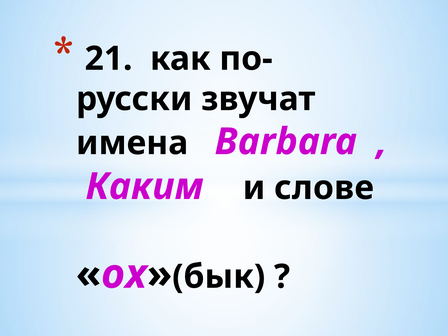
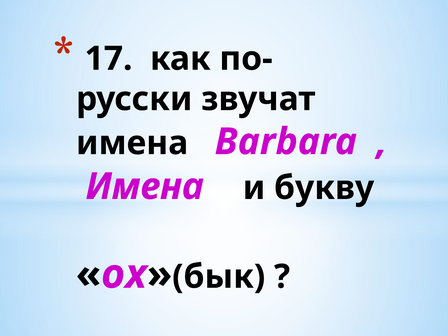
21: 21 -> 17
Каким at (145, 187): Каким -> Имена
слове: слове -> букву
